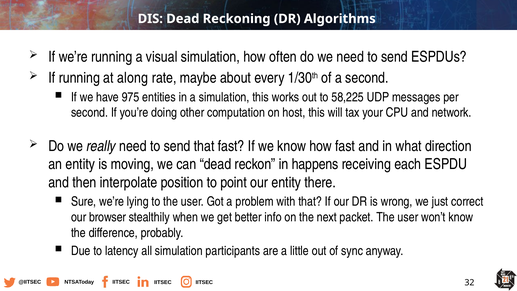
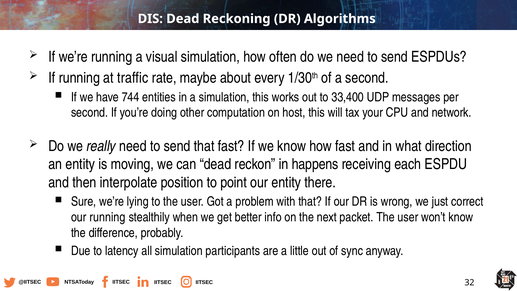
along: along -> traffic
975: 975 -> 744
58,225: 58,225 -> 33,400
our browser: browser -> running
